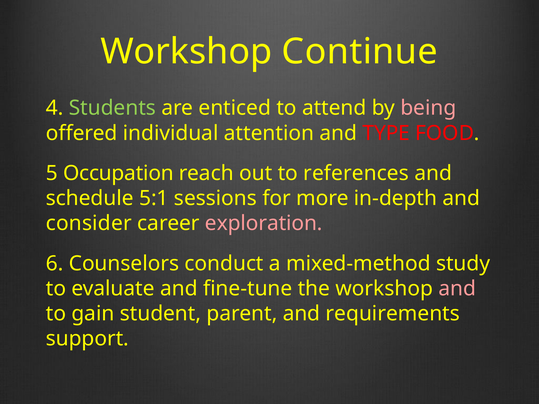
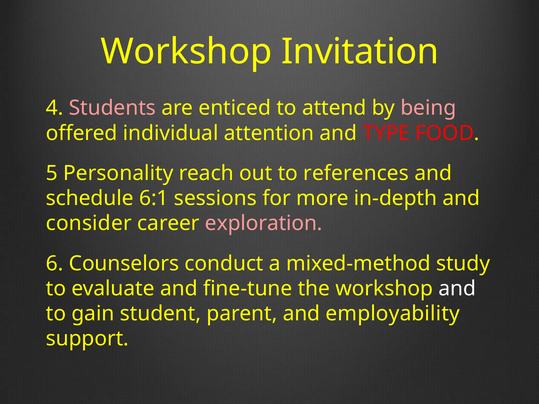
Continue: Continue -> Invitation
Students colour: light green -> pink
Occupation: Occupation -> Personality
5:1: 5:1 -> 6:1
and at (457, 289) colour: pink -> white
requirements: requirements -> employability
